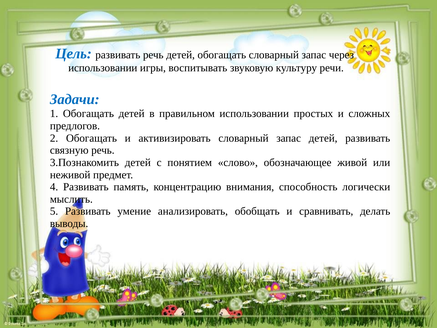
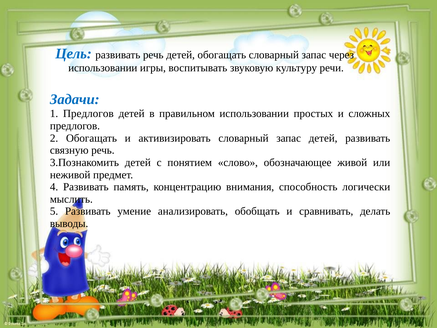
1 Обогащать: Обогащать -> Предлогов
